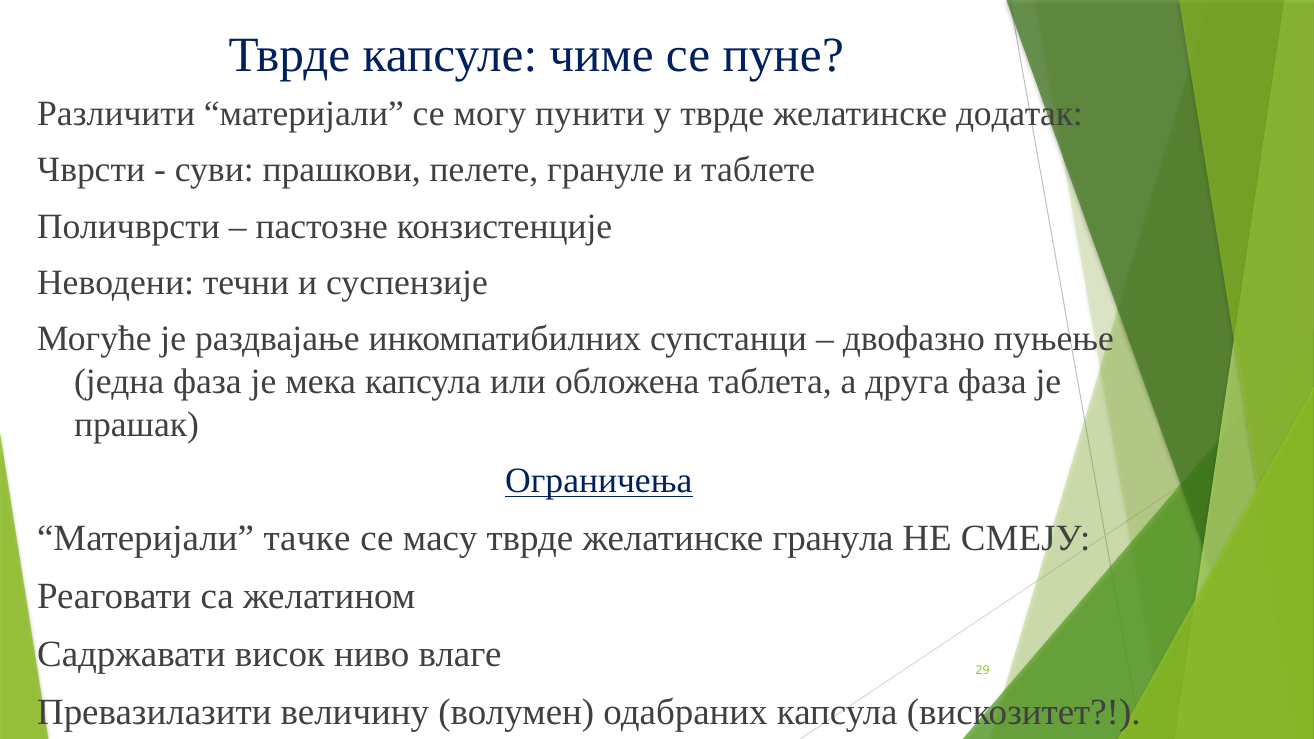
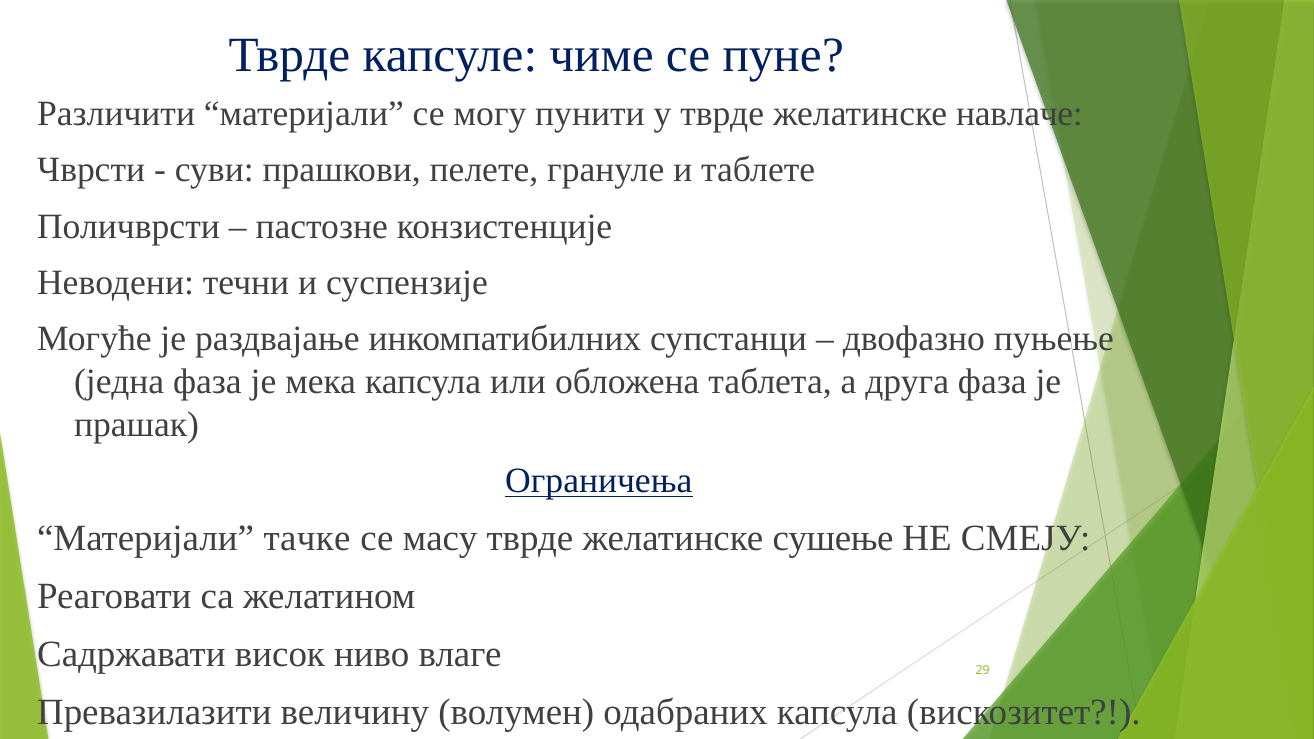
додатак: додатак -> навлаче
гранула: гранула -> сушење
